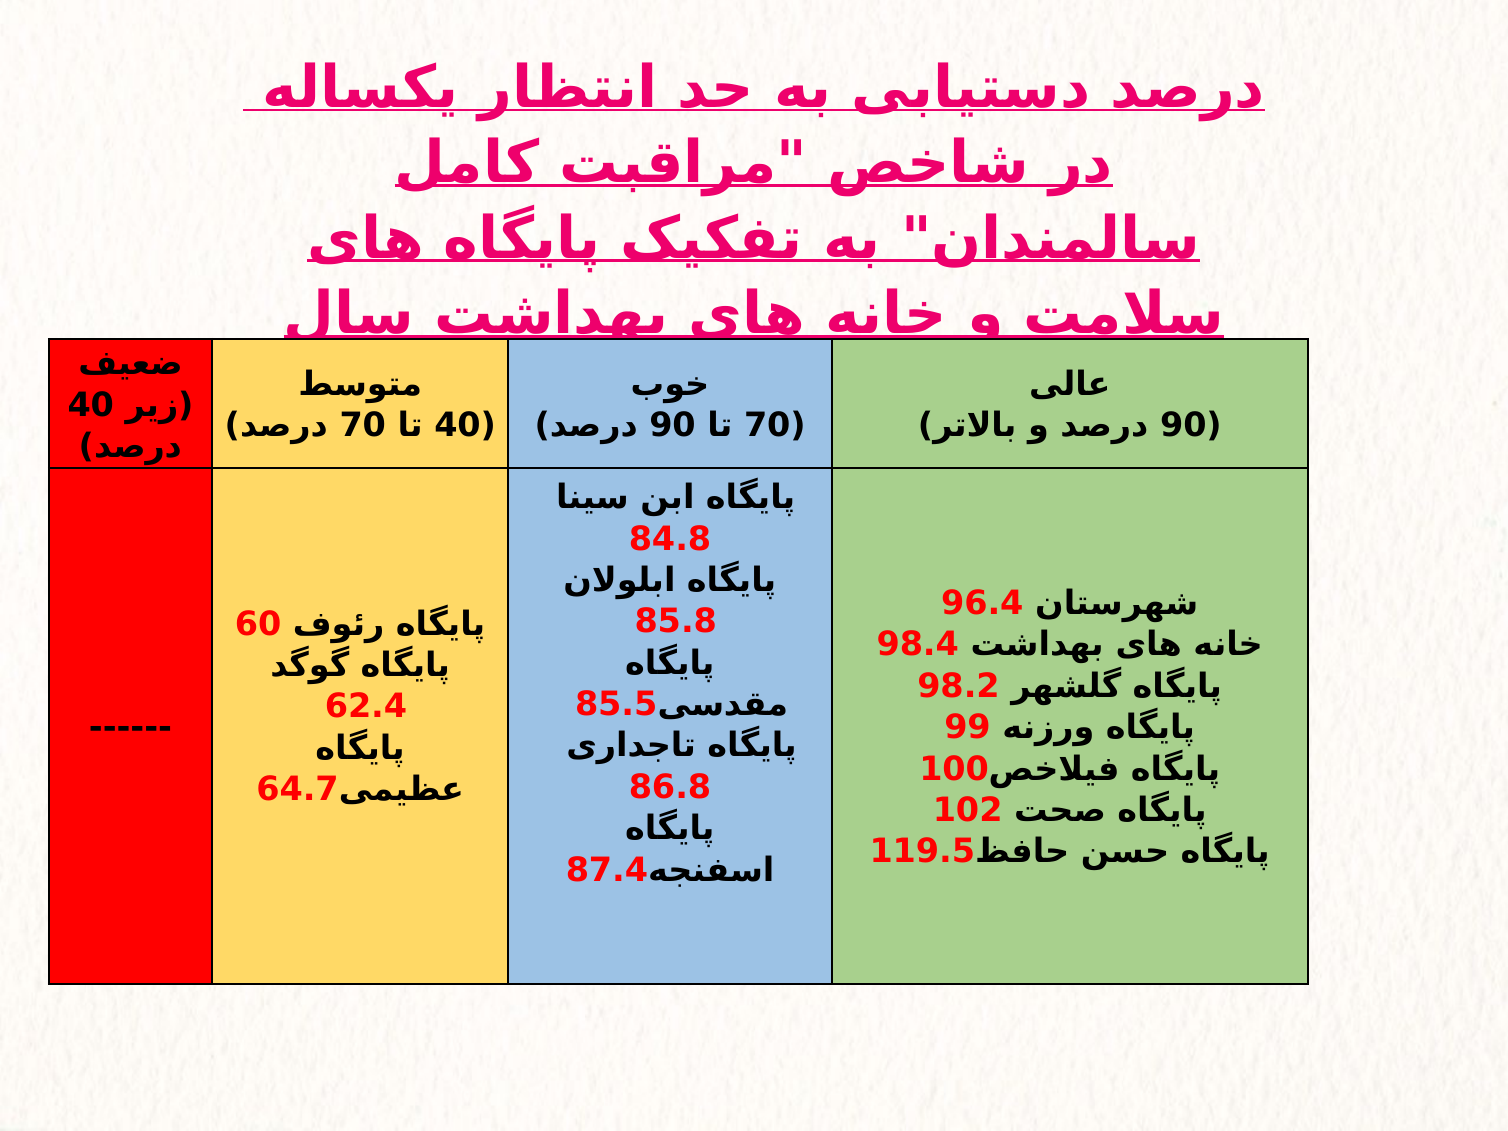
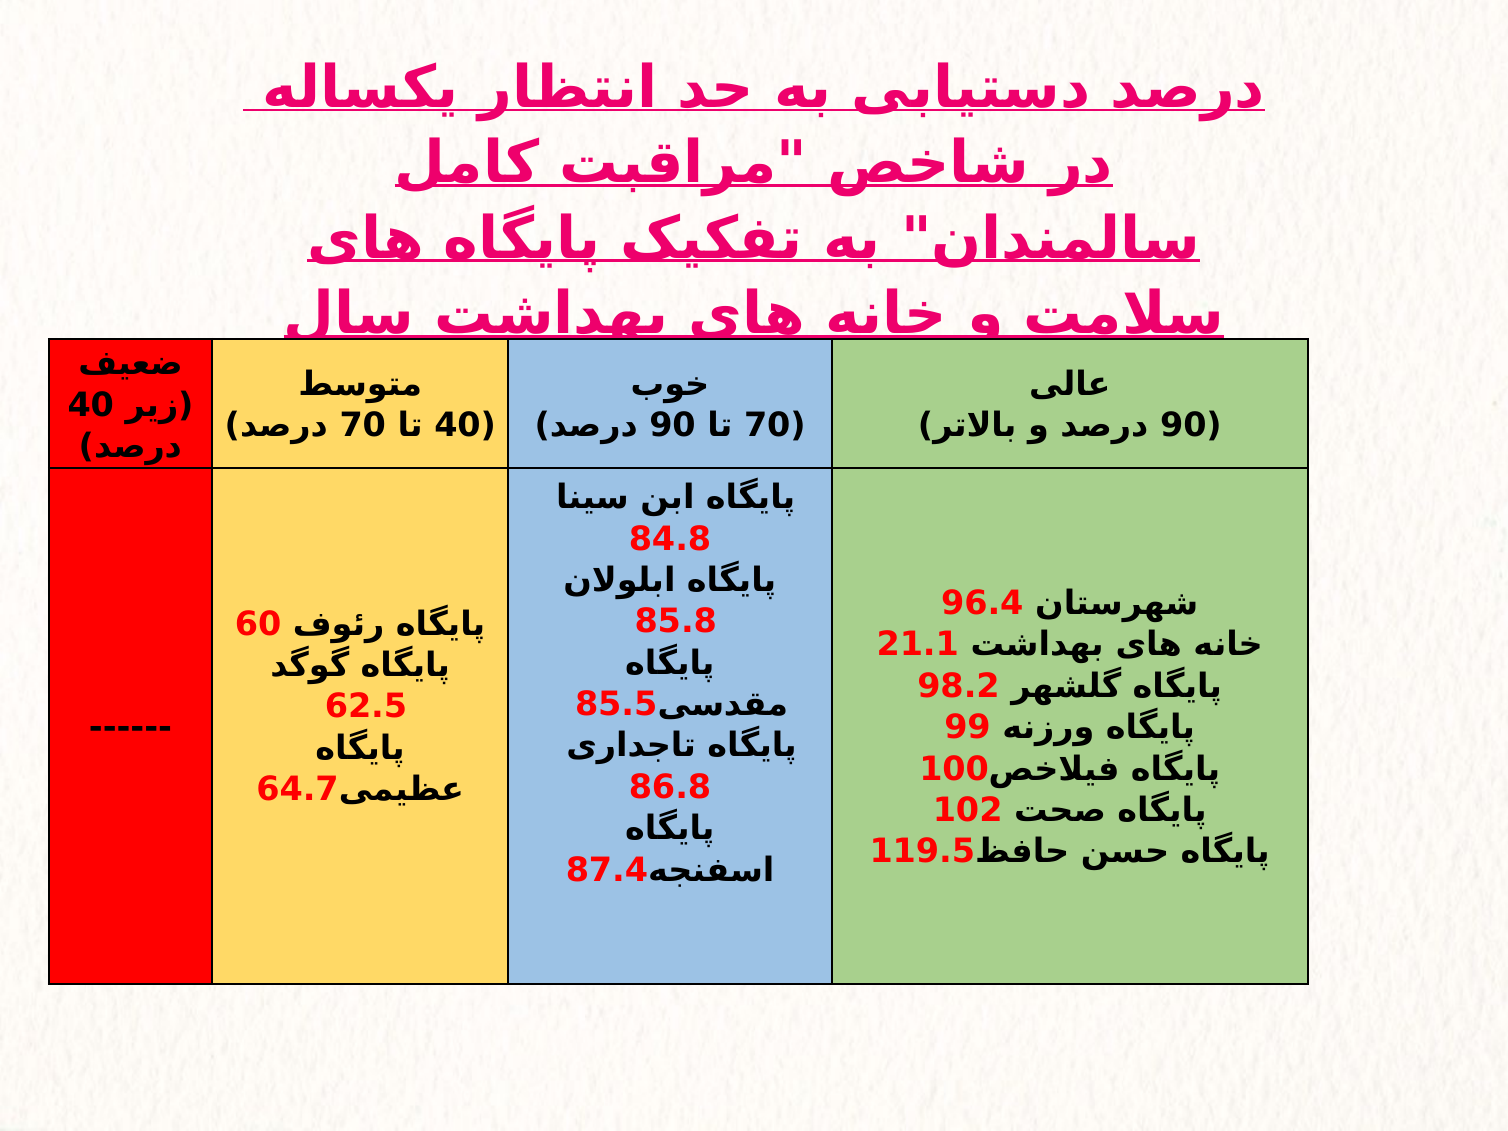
98.4: 98.4 -> 21.1
62.4: 62.4 -> 62.5
